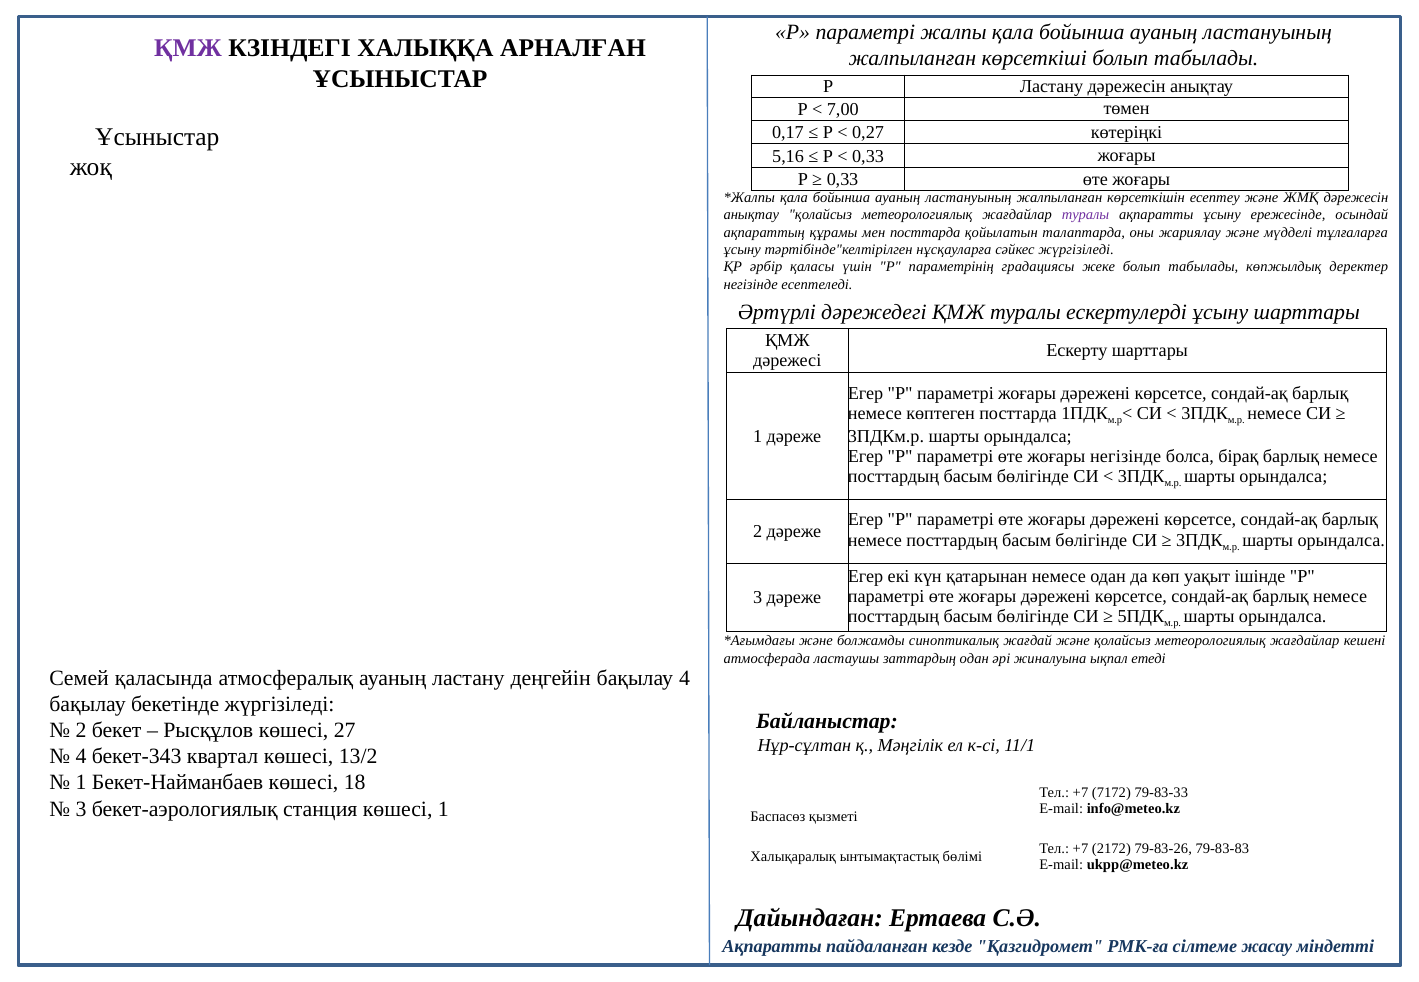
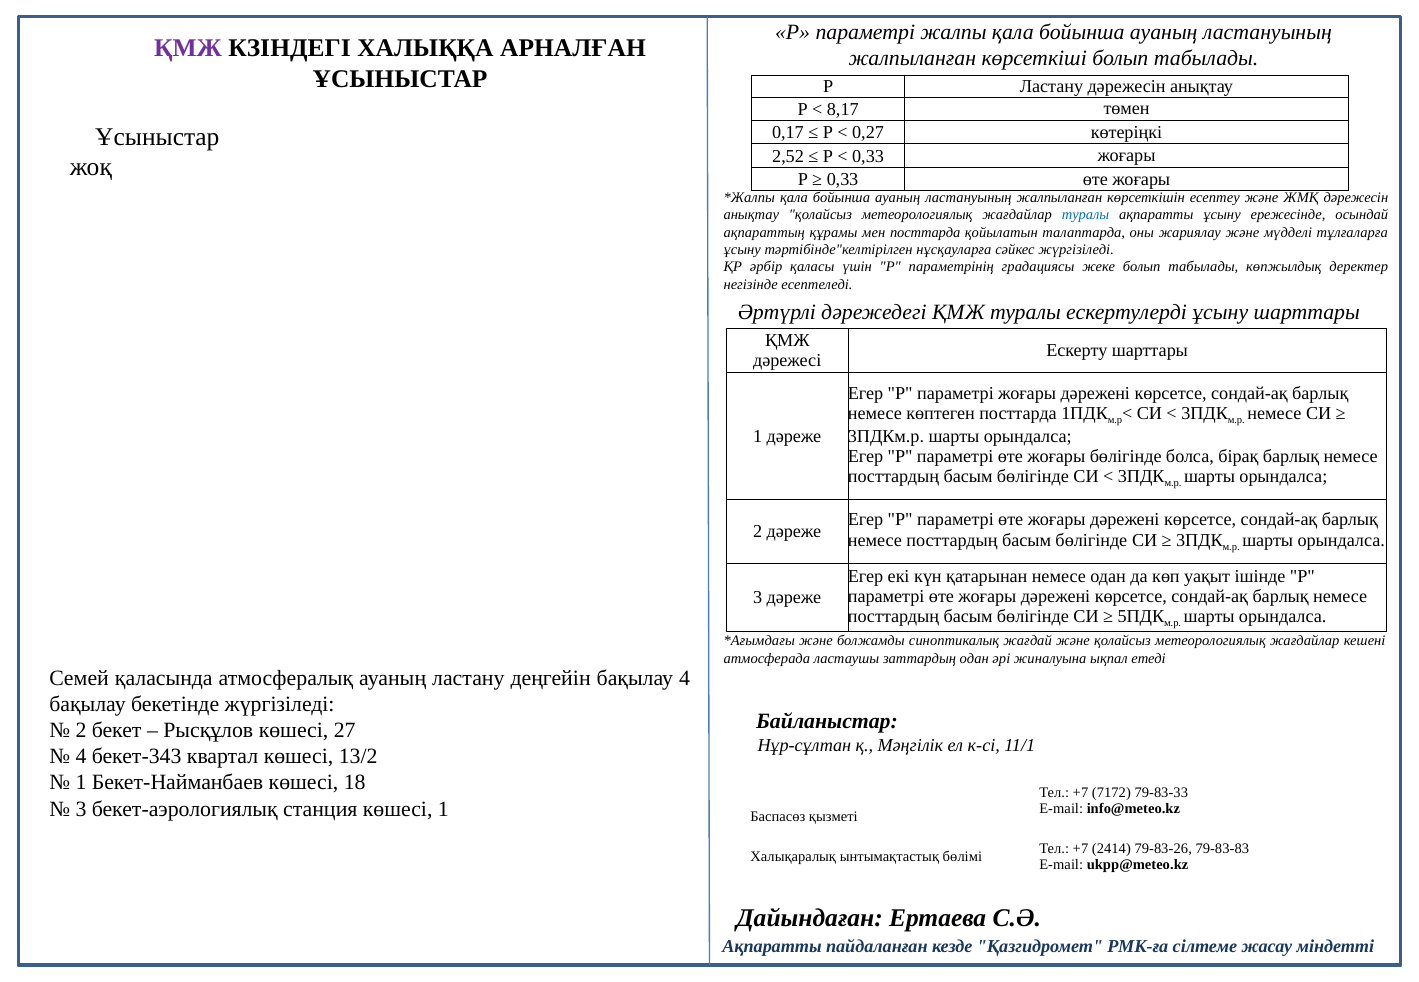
7,00: 7,00 -> 8,17
5,16: 5,16 -> 2,52
туралы at (1086, 215) colour: purple -> blue
жоғары негізінде: негізінде -> бөлігінде
2172: 2172 -> 2414
